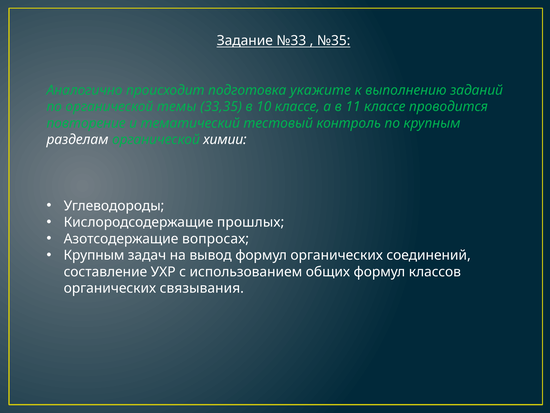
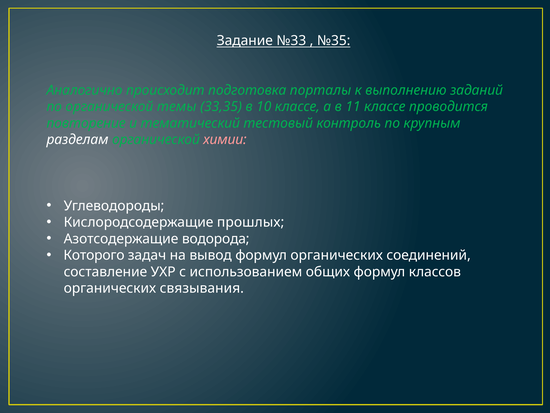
укажите: укажите -> порталы
химии colour: white -> pink
вопросах: вопросах -> водорода
Крупным at (94, 255): Крупным -> Которого
